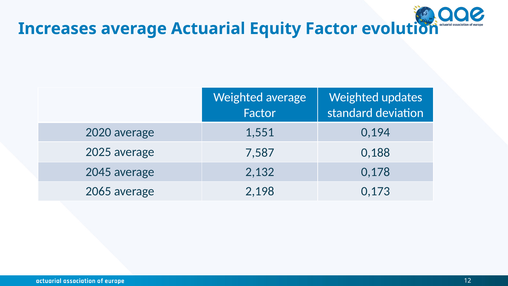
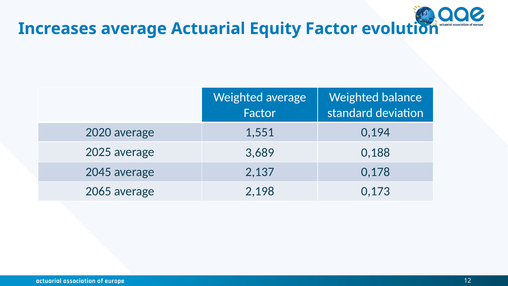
updates: updates -> balance
7,587: 7,587 -> 3,689
2,132: 2,132 -> 2,137
